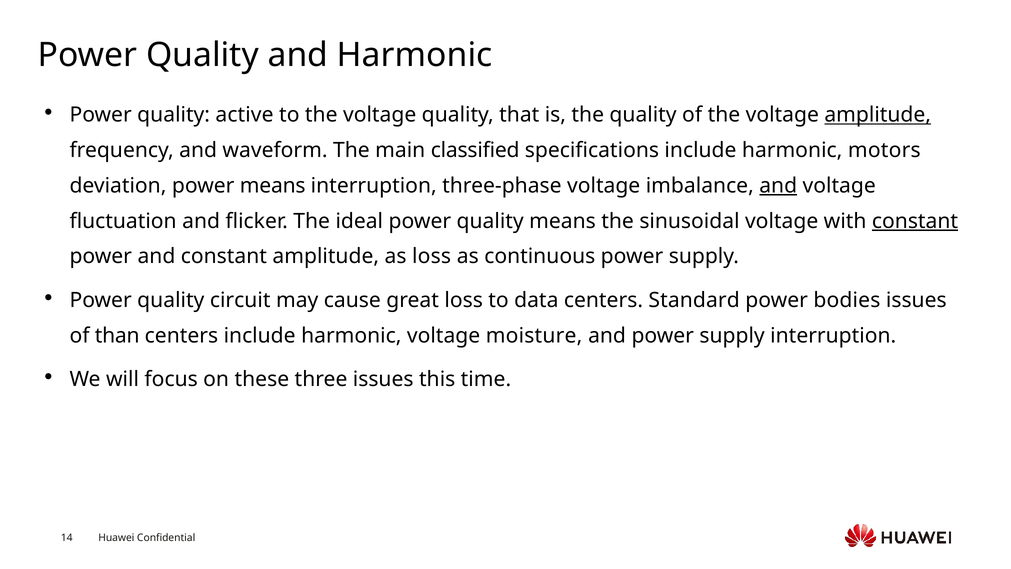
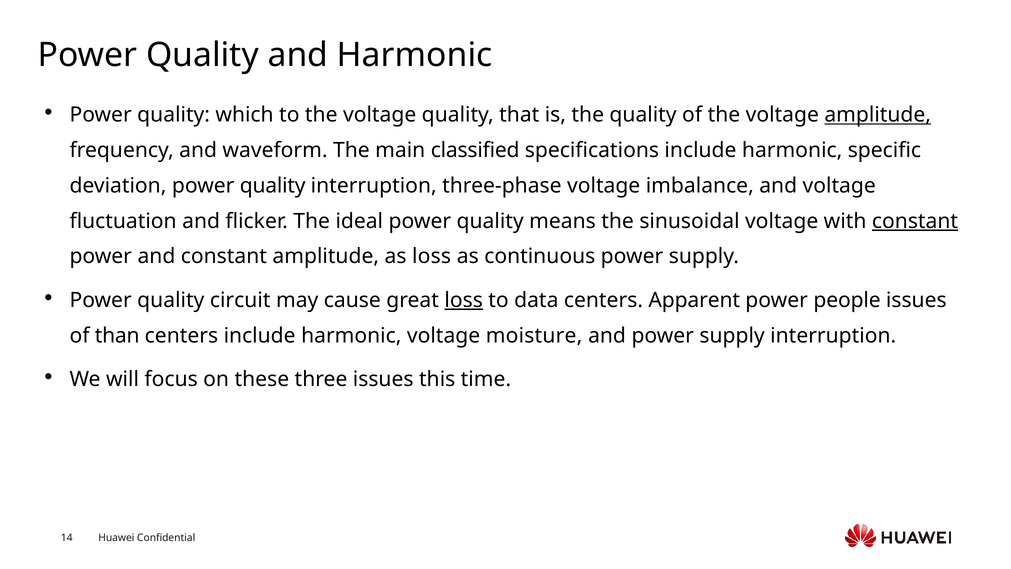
active: active -> which
motors: motors -> specific
deviation power means: means -> quality
and at (778, 186) underline: present -> none
loss at (464, 300) underline: none -> present
Standard: Standard -> Apparent
bodies: bodies -> people
